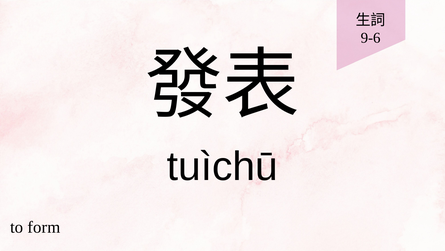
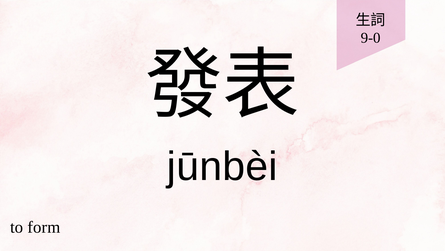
9-6: 9-6 -> 9-0
tuìchū: tuìchū -> jūnbèi
